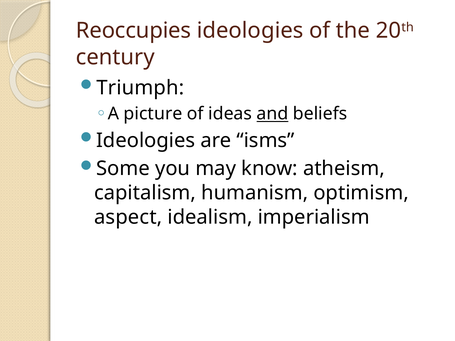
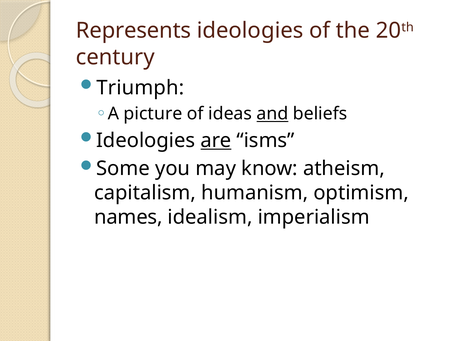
Reoccupies: Reoccupies -> Represents
are underline: none -> present
aspect: aspect -> names
